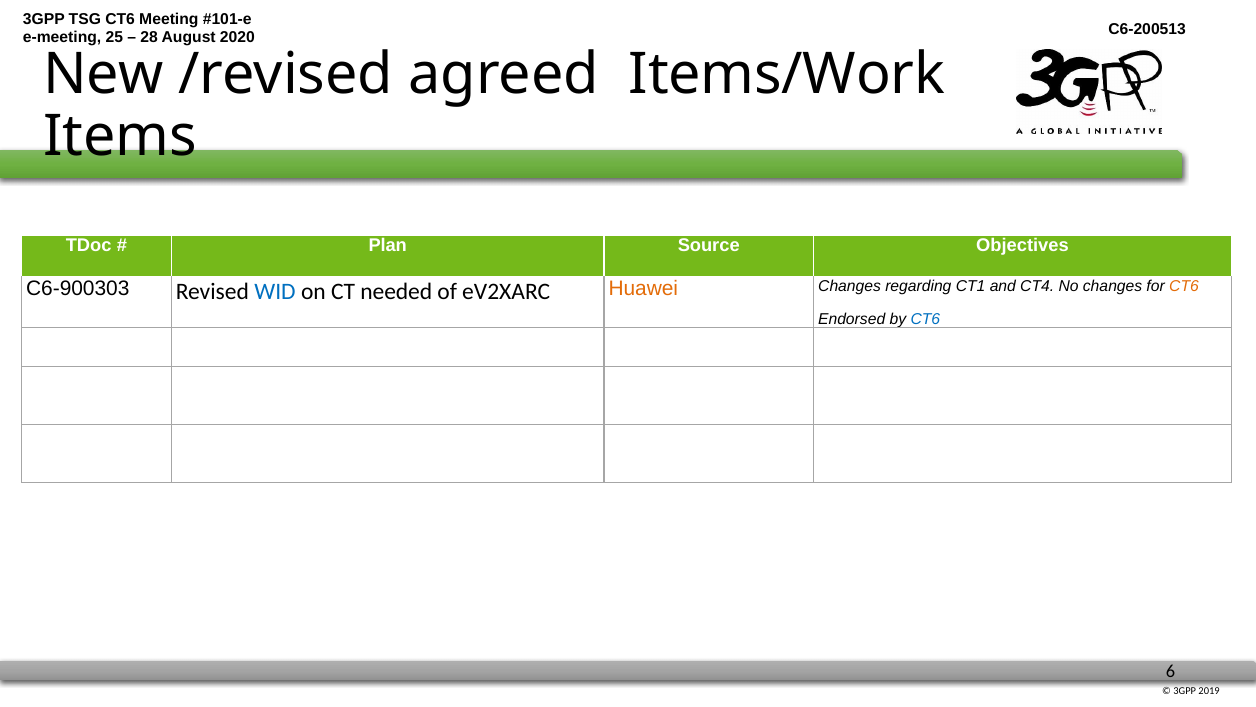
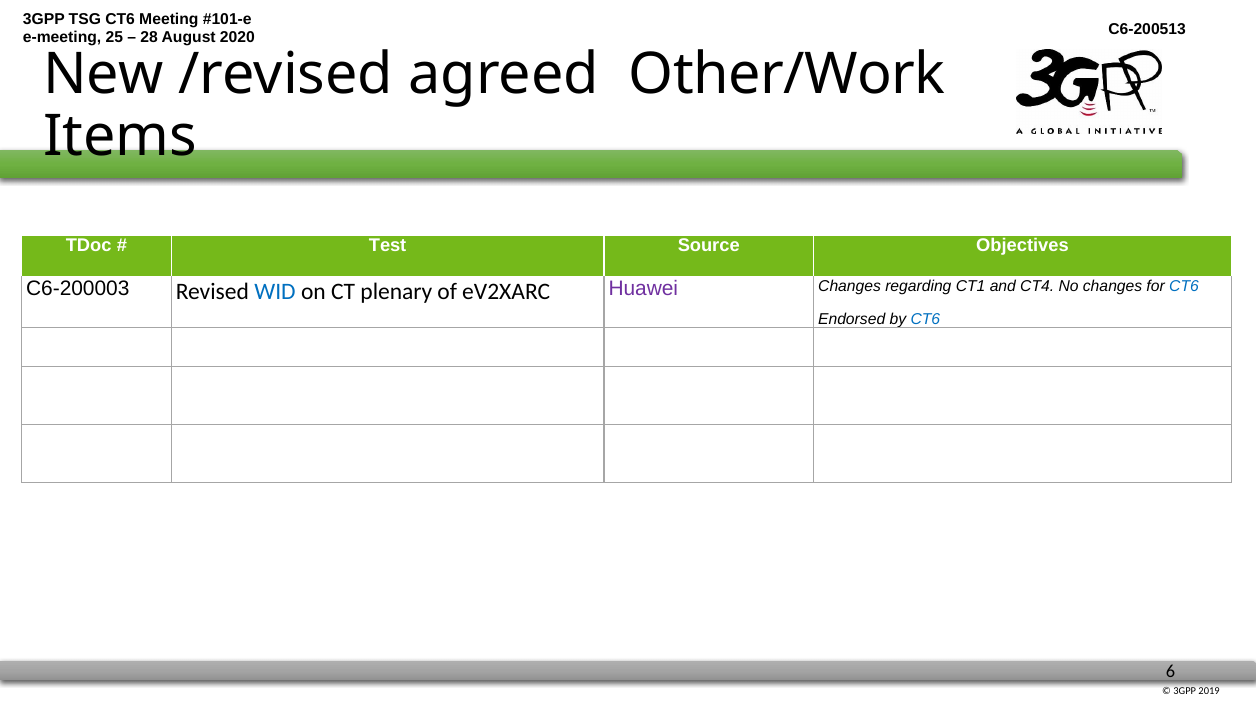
Items/Work: Items/Work -> Other/Work
Plan: Plan -> Test
C6-900303: C6-900303 -> C6-200003
needed: needed -> plenary
Huawei colour: orange -> purple
CT6 at (1184, 286) colour: orange -> blue
